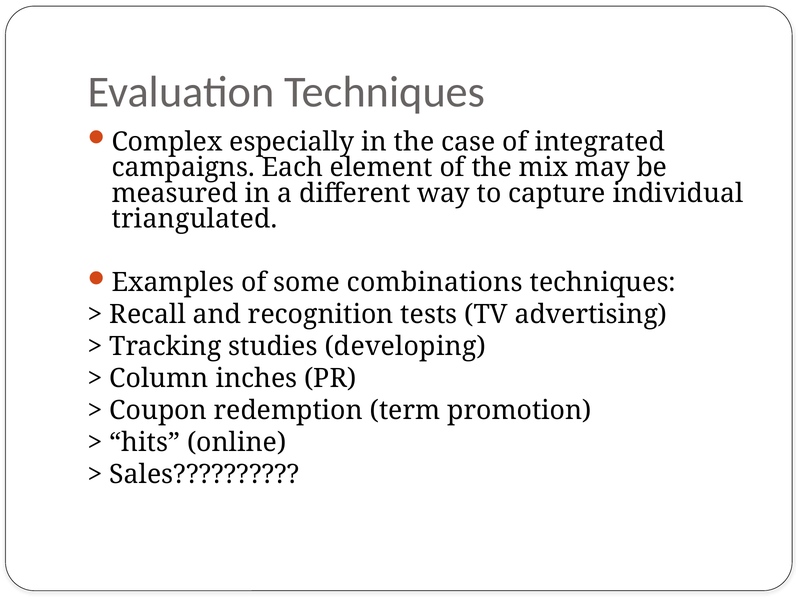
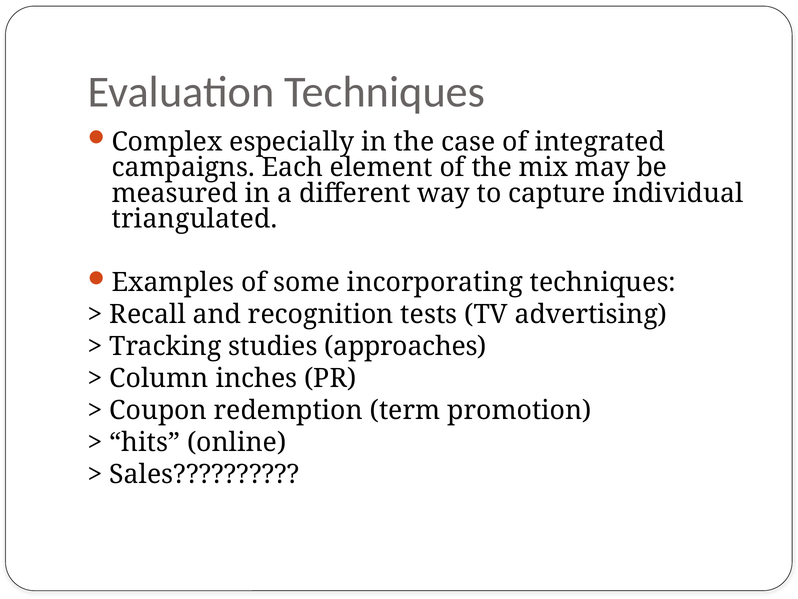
combinations: combinations -> incorporating
developing: developing -> approaches
